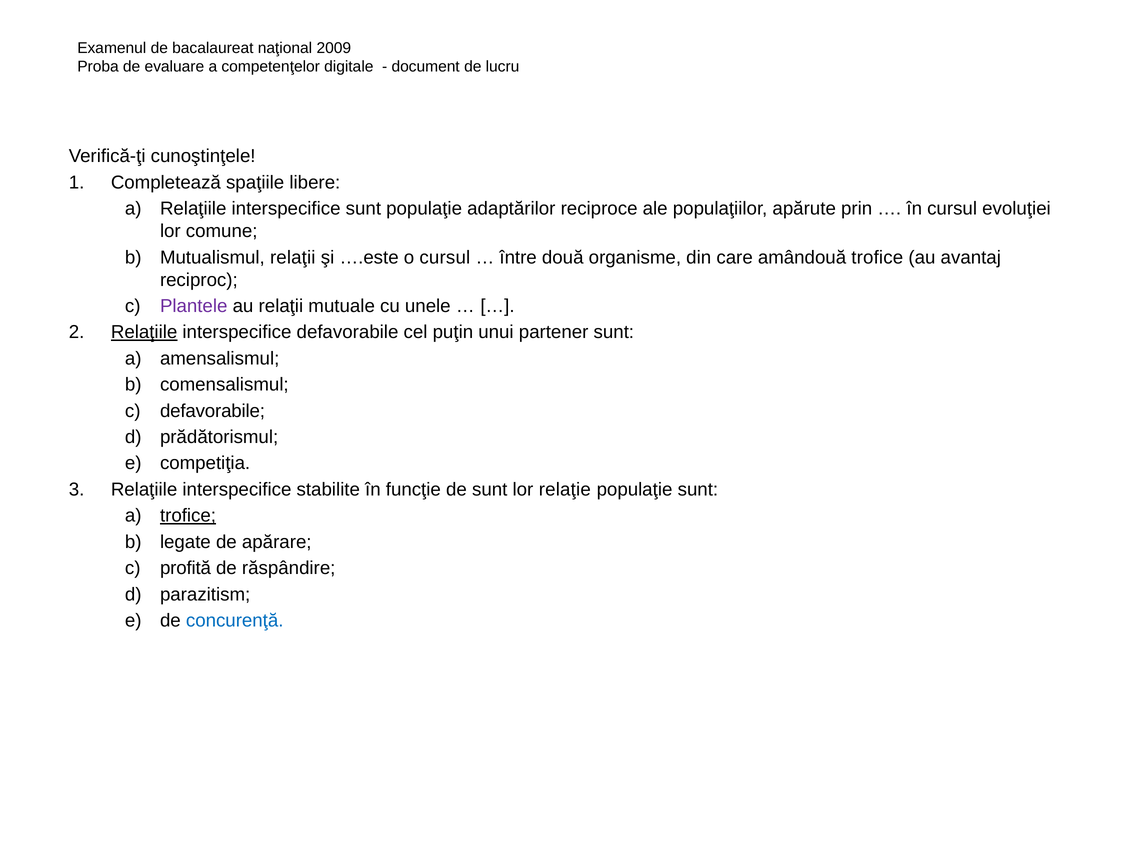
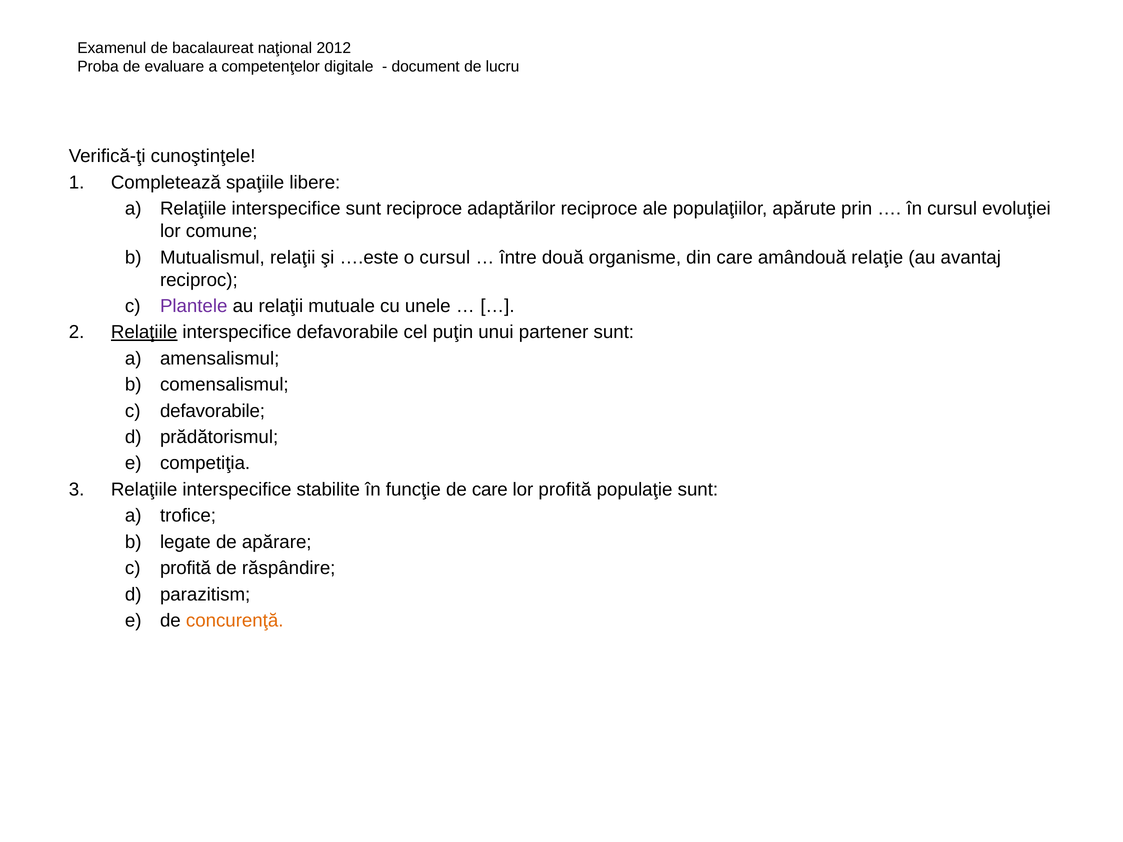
2009: 2009 -> 2012
sunt populaţie: populaţie -> reciproce
amândouă trofice: trofice -> relaţie
de sunt: sunt -> care
lor relaţie: relaţie -> profită
trofice at (188, 516) underline: present -> none
concurenţă colour: blue -> orange
